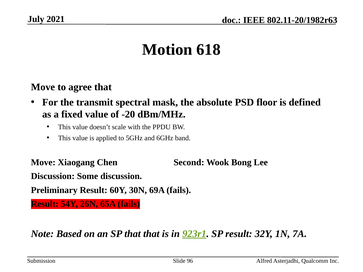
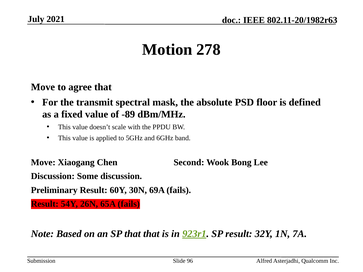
618: 618 -> 278
-20: -20 -> -89
